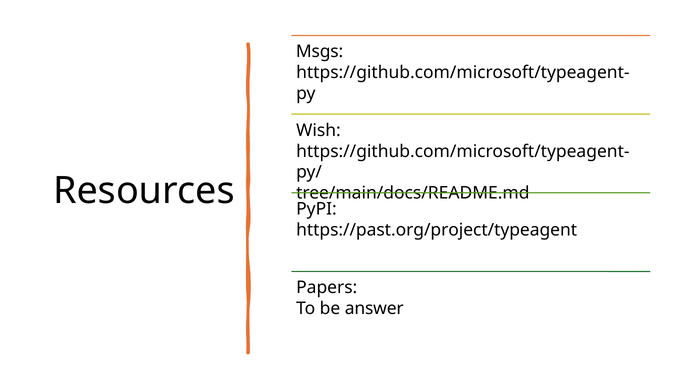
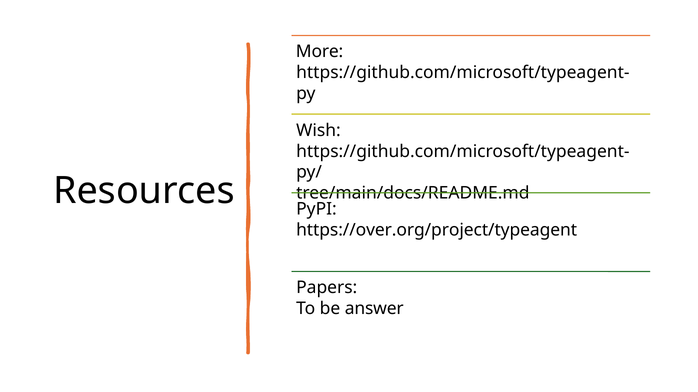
Msgs: Msgs -> More
https://past.org/project/typeagent: https://past.org/project/typeagent -> https://over.org/project/typeagent
